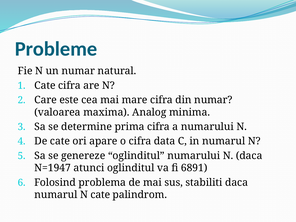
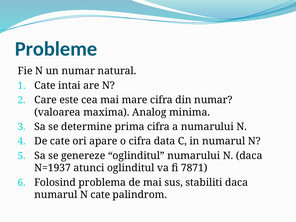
Cate cifra: cifra -> intai
N=1947: N=1947 -> N=1937
6891: 6891 -> 7871
